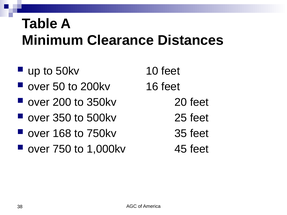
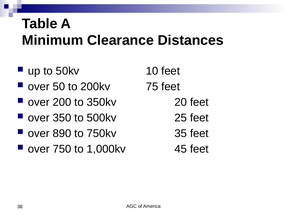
16: 16 -> 75
168: 168 -> 890
